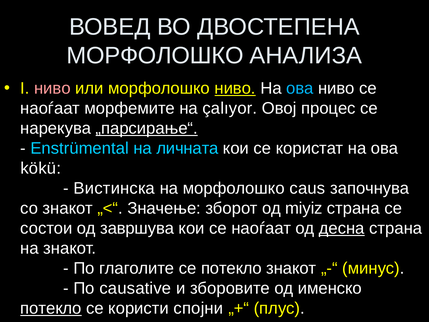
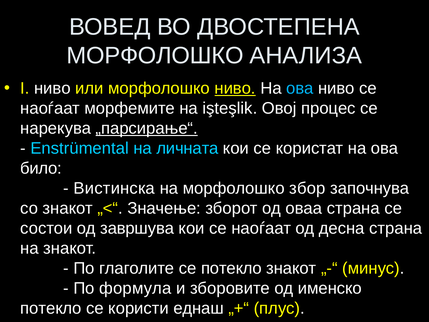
ниво at (52, 88) colour: pink -> white
çalıyor: çalıyor -> işteşlik
kökü: kökü -> било
caus: caus -> збор
miyiz: miyiz -> оваа
десна underline: present -> none
causative: causative -> формула
потекло at (51, 308) underline: present -> none
спојни: спојни -> еднаш
